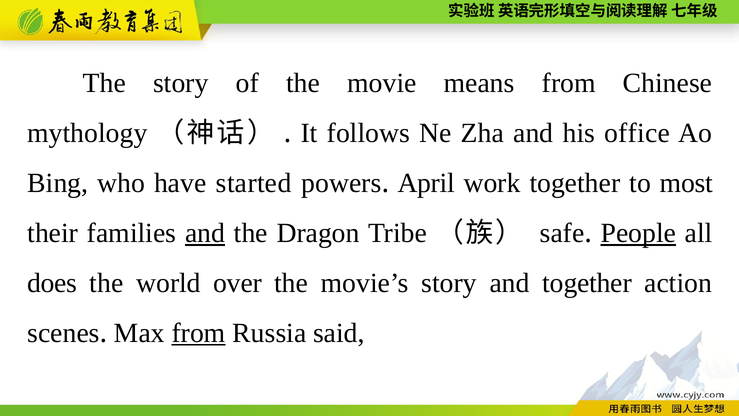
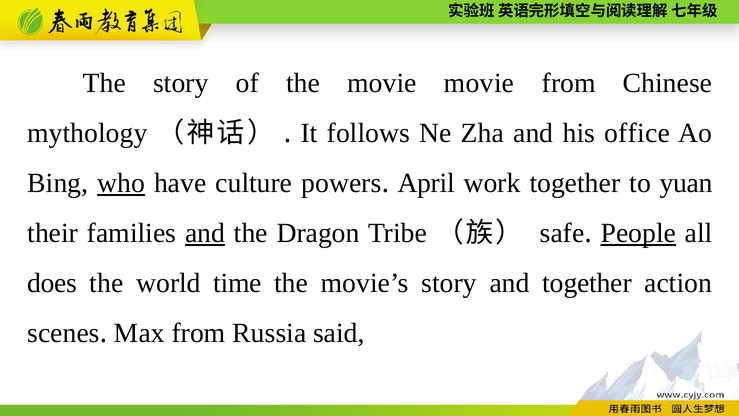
movie means: means -> movie
who underline: none -> present
started: started -> culture
most: most -> yuan
over: over -> time
from at (199, 333) underline: present -> none
